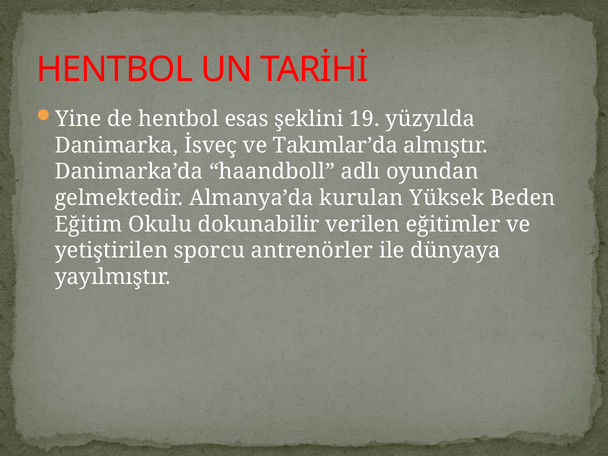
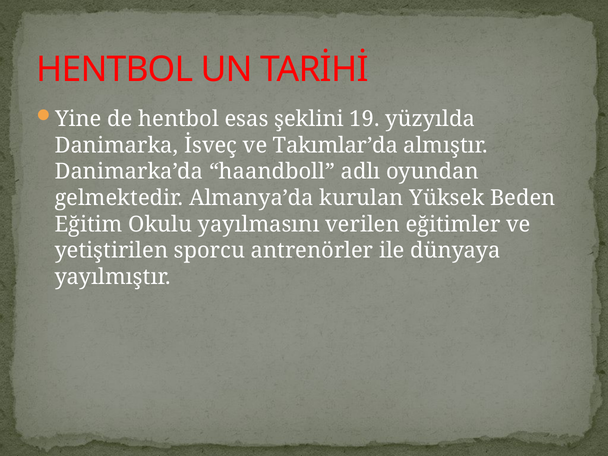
dokunabilir: dokunabilir -> yayılmasını
